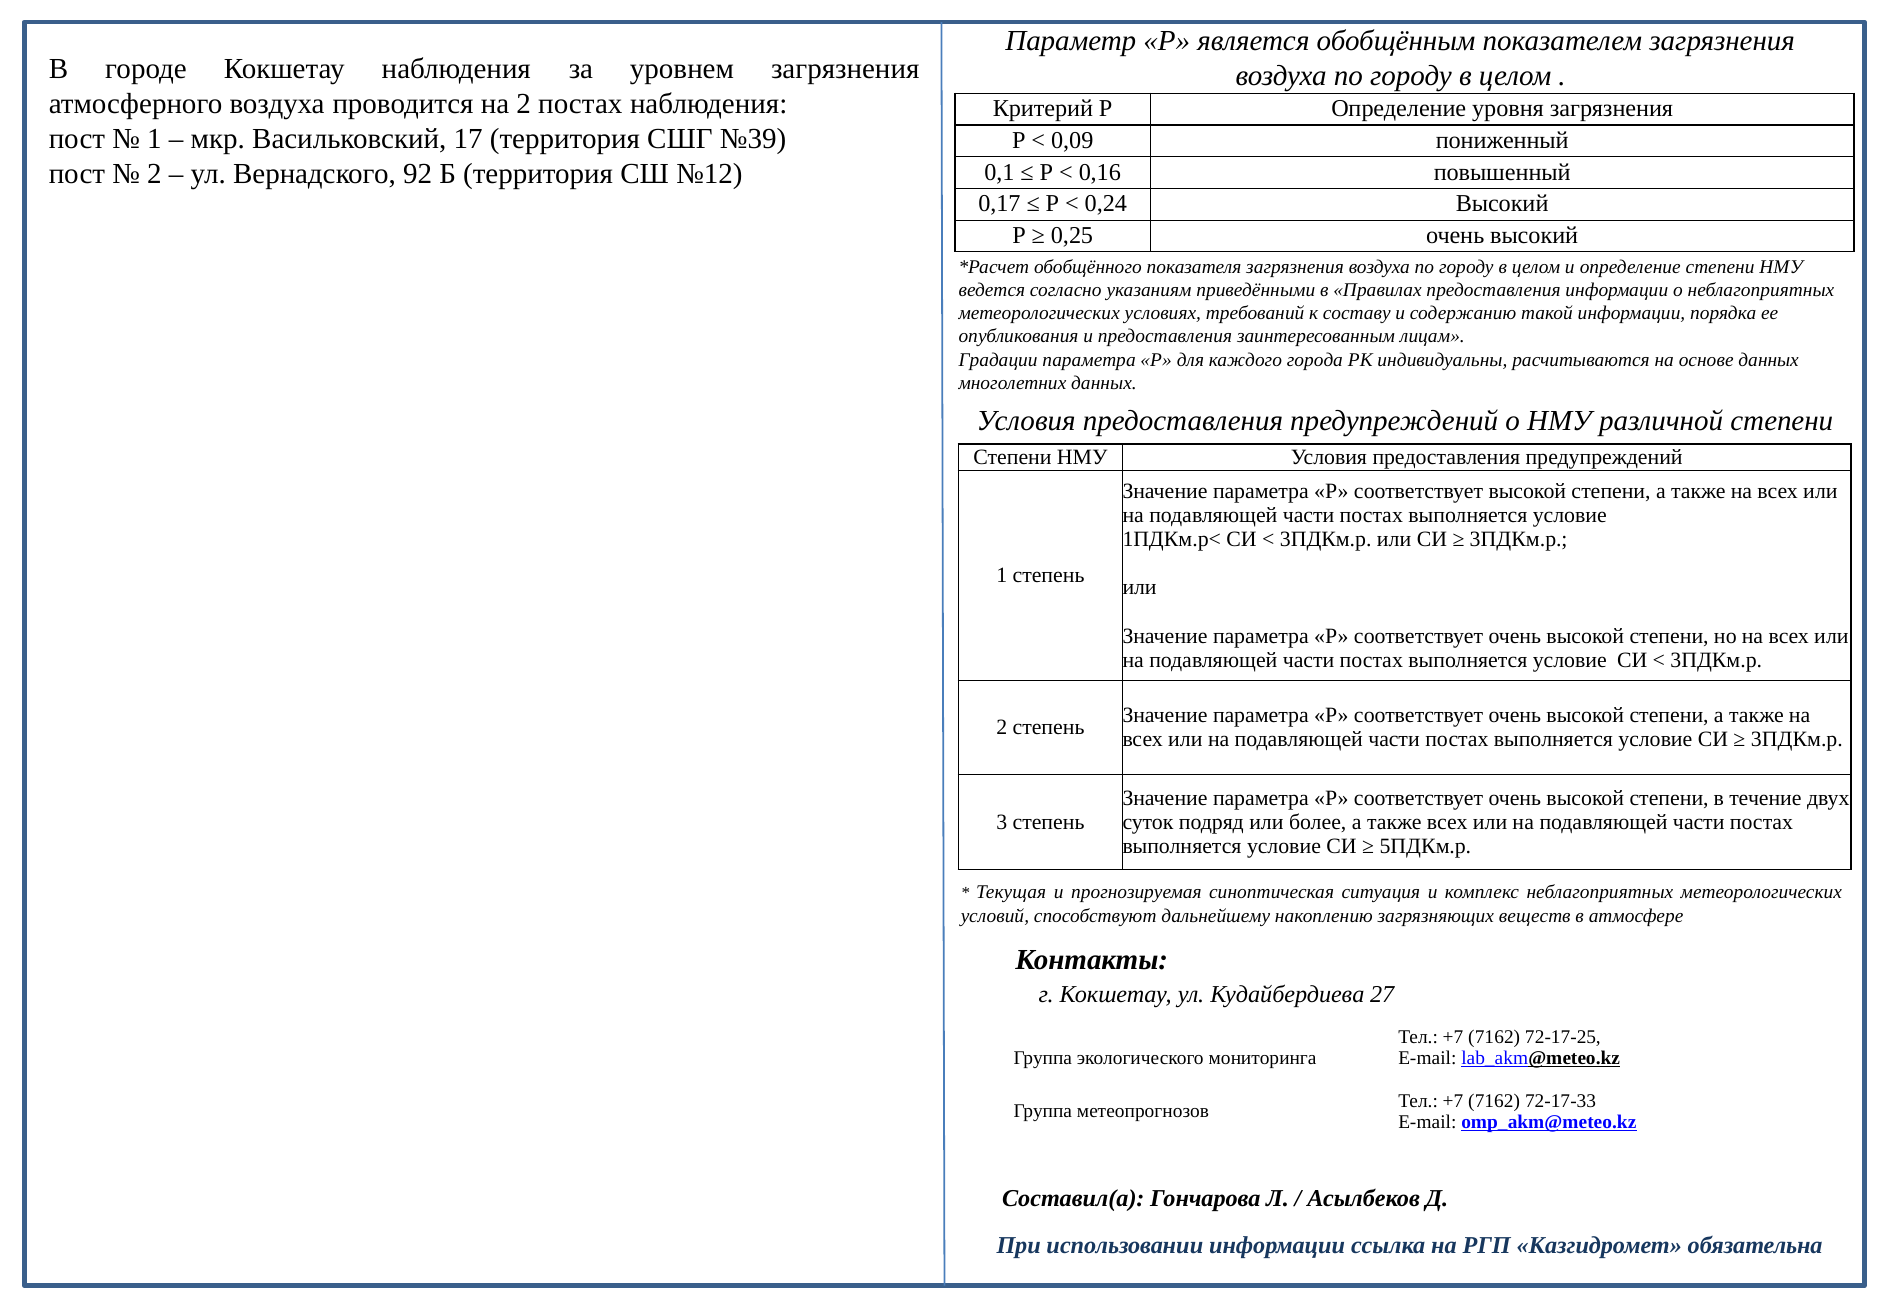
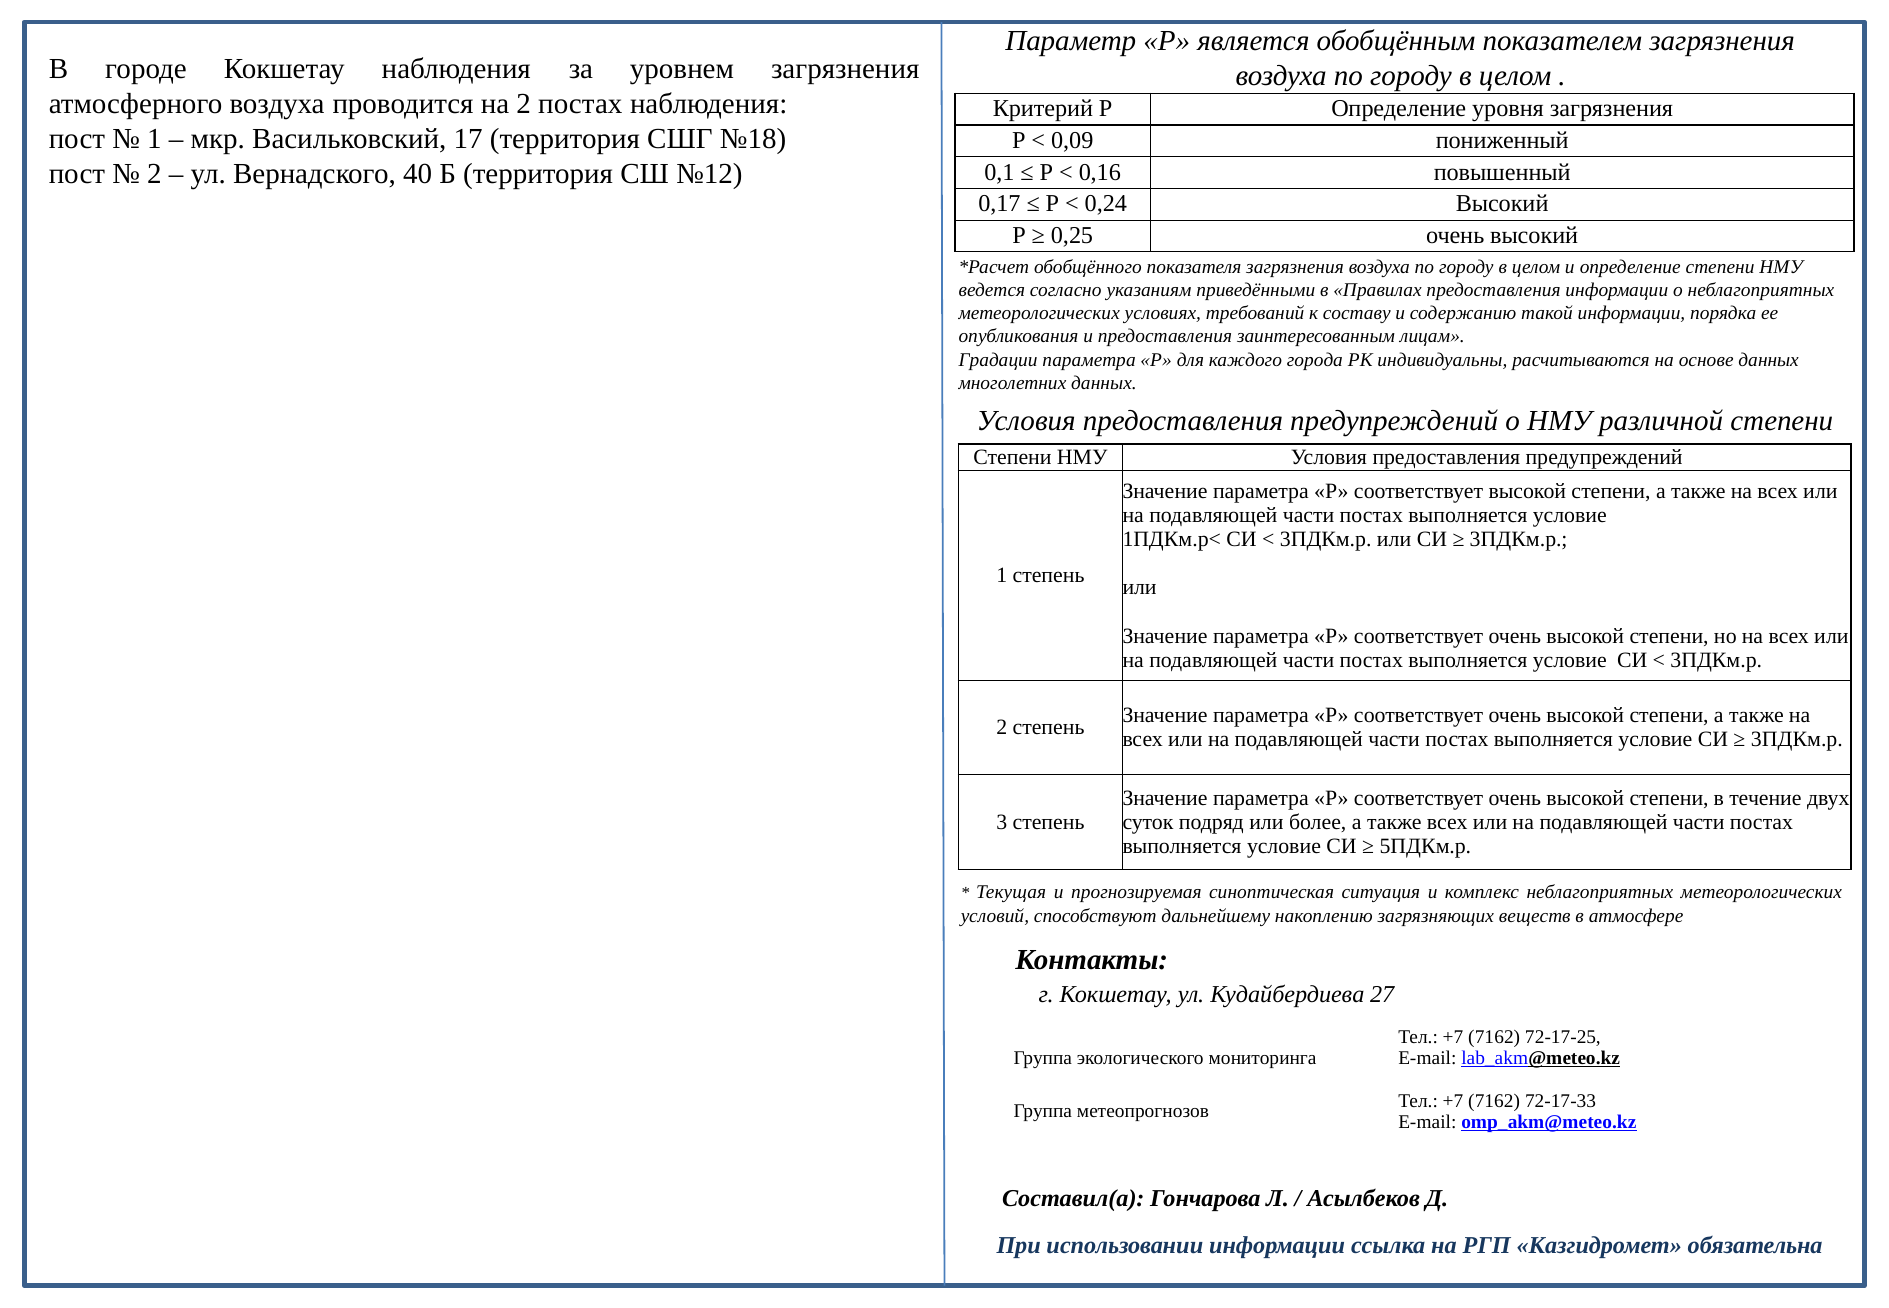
№39: №39 -> №18
92: 92 -> 40
